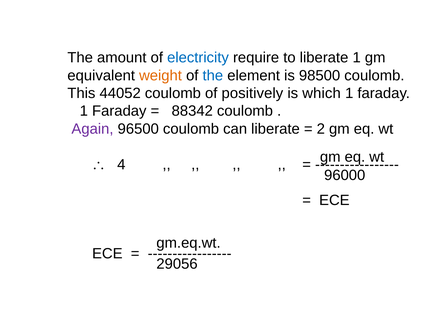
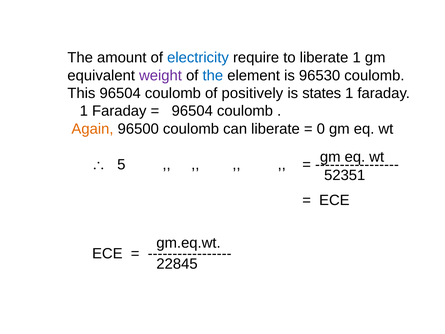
weight colour: orange -> purple
98500: 98500 -> 96530
This 44052: 44052 -> 96504
which: which -> states
88342 at (192, 111): 88342 -> 96504
Again colour: purple -> orange
2: 2 -> 0
4: 4 -> 5
96000: 96000 -> 52351
29056: 29056 -> 22845
